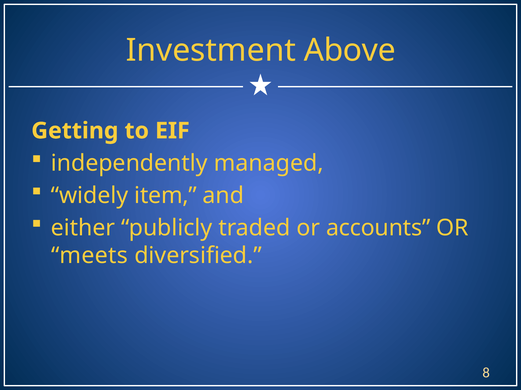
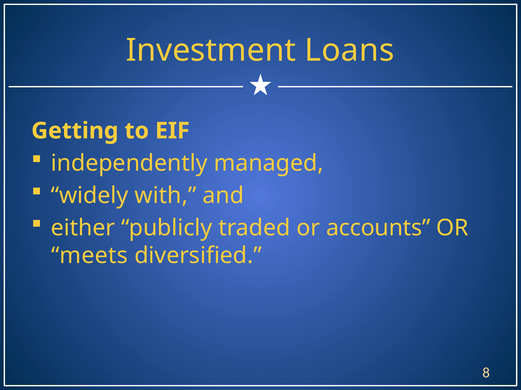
Above: Above -> Loans
item: item -> with
